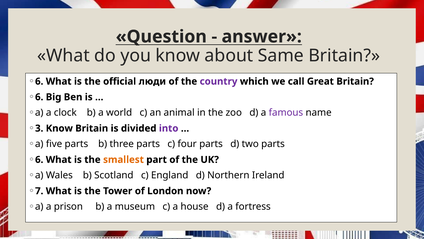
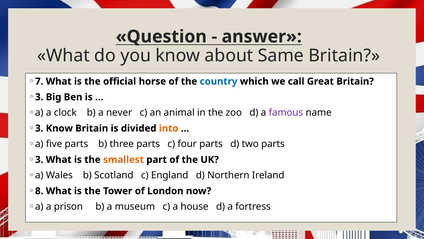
6 at (39, 81): 6 -> 7
люди: люди -> horse
country colour: purple -> blue
6 at (39, 97): 6 -> 3
world: world -> never
into colour: purple -> orange
6 at (39, 159): 6 -> 3
7: 7 -> 8
